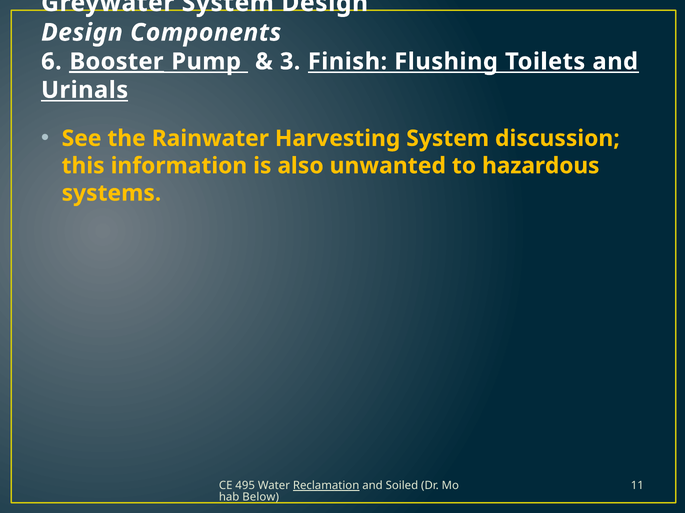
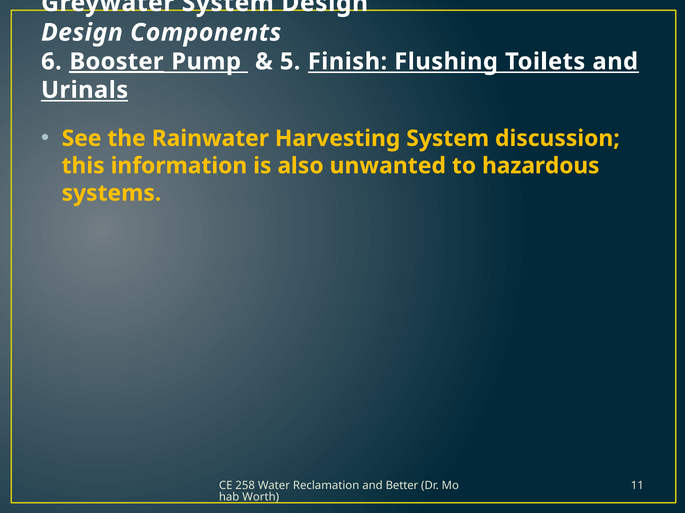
3: 3 -> 5
495: 495 -> 258
Reclamation underline: present -> none
Soiled: Soiled -> Better
Below: Below -> Worth
